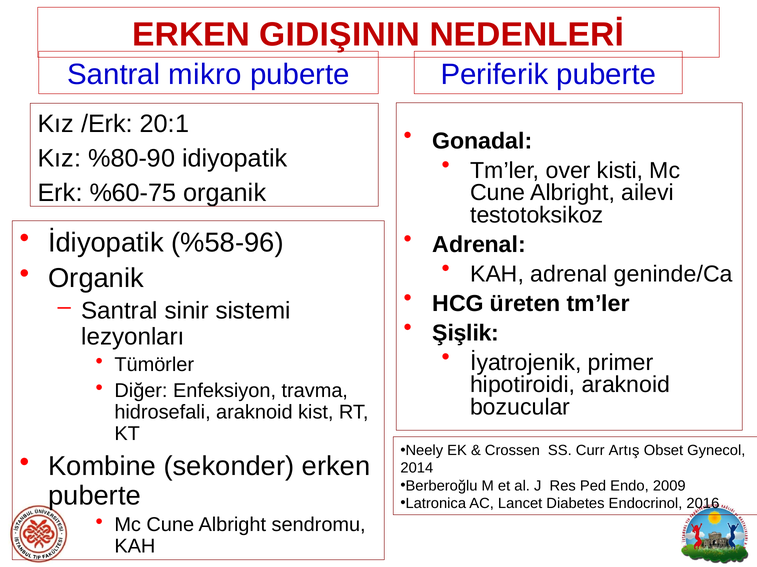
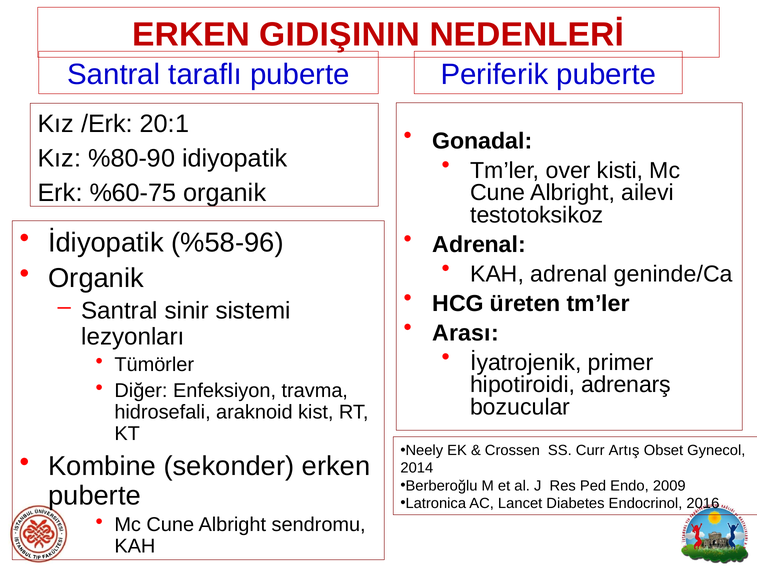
mikro: mikro -> taraflı
Şişlik: Şişlik -> Arası
hipotiroidi araknoid: araknoid -> adrenarş
